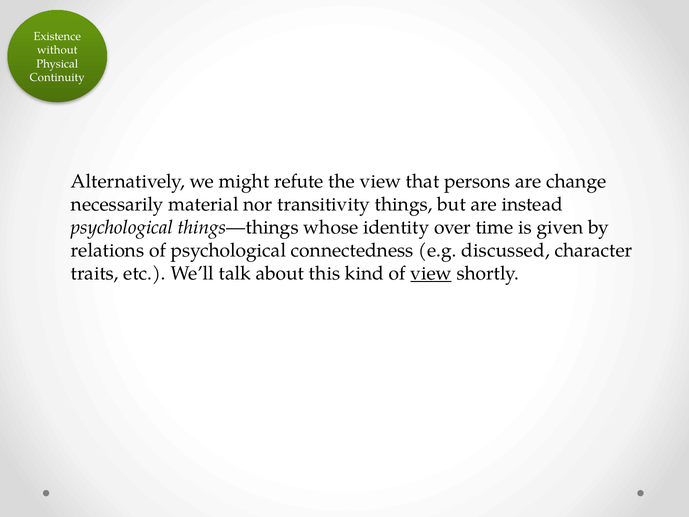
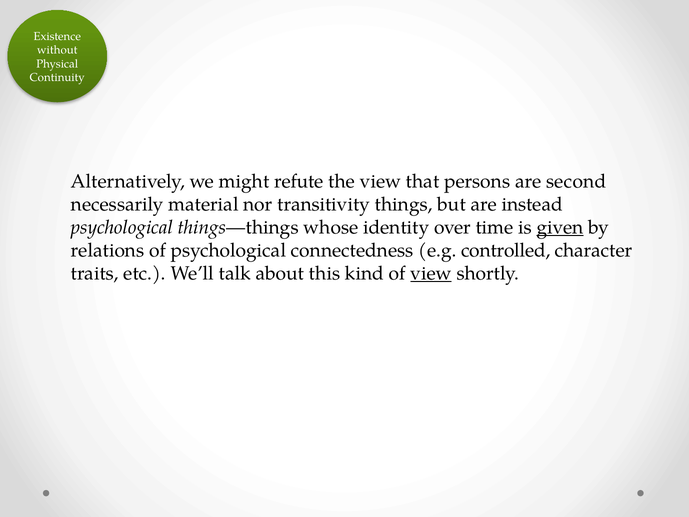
change: change -> second
given underline: none -> present
discussed: discussed -> controlled
